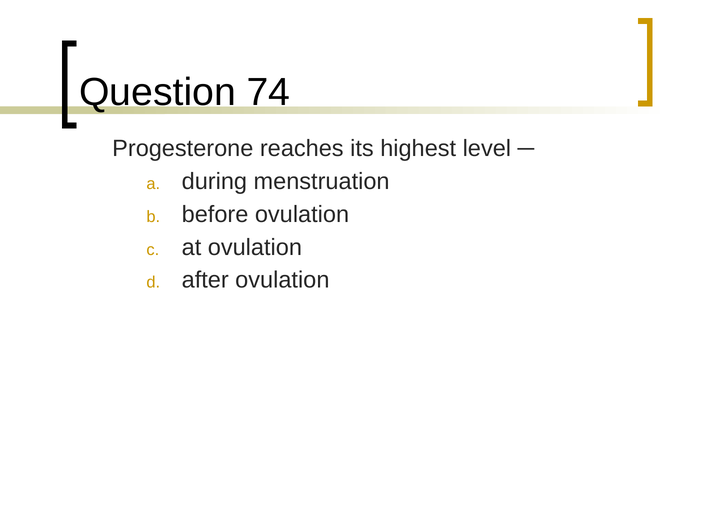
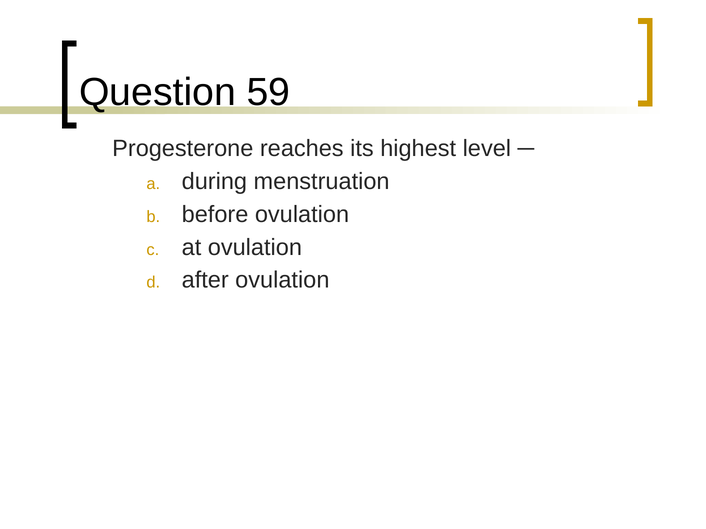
74: 74 -> 59
